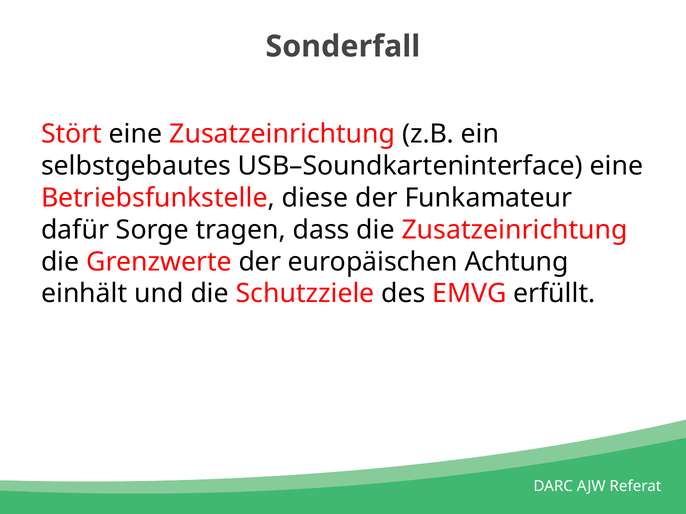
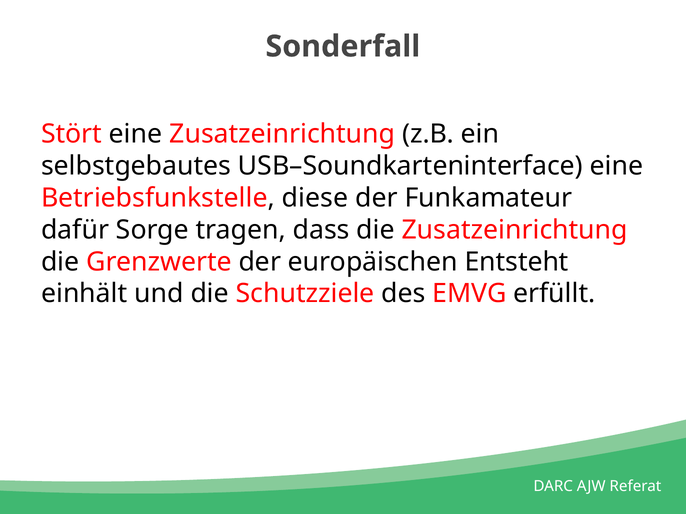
Achtung: Achtung -> Entsteht
